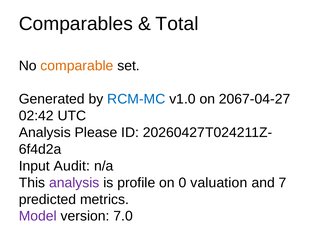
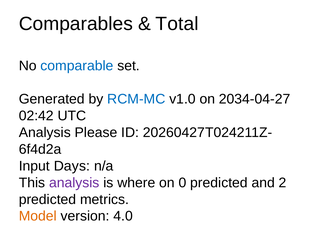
comparable colour: orange -> blue
2067-04-27: 2067-04-27 -> 2034-04-27
Audit: Audit -> Days
profile: profile -> where
0 valuation: valuation -> predicted
7: 7 -> 2
Model colour: purple -> orange
7.0: 7.0 -> 4.0
